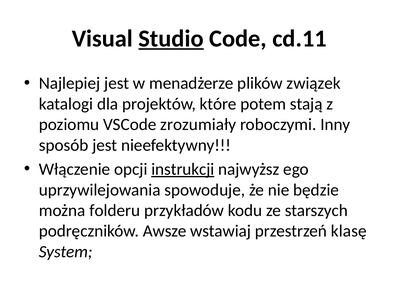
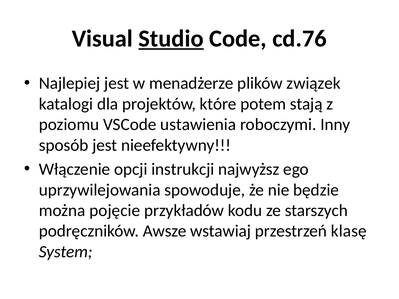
cd.11: cd.11 -> cd.76
zrozumiały: zrozumiały -> ustawienia
instrukcji underline: present -> none
folderu: folderu -> pojęcie
